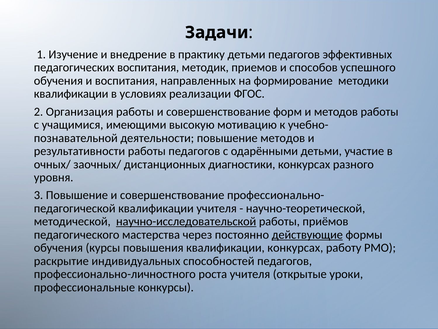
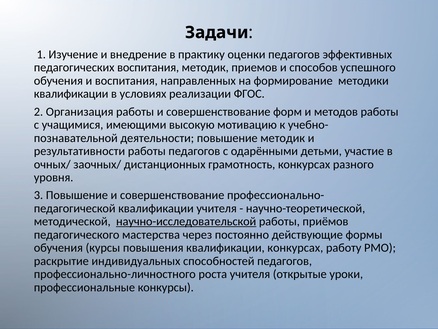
практику детьми: детьми -> оценки
повышение методов: методов -> методик
диагностики: диагностики -> грамотность
действующие underline: present -> none
